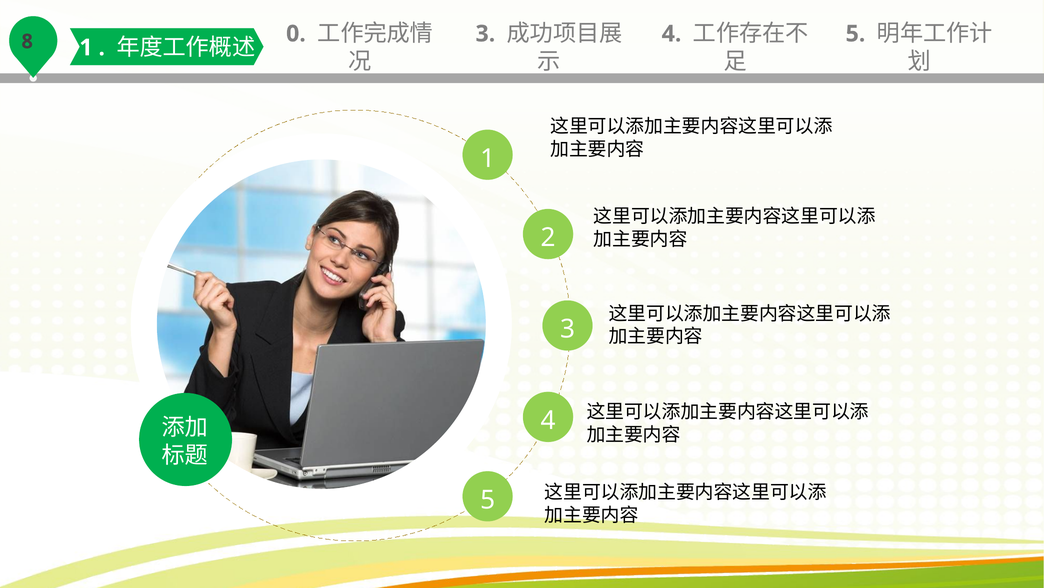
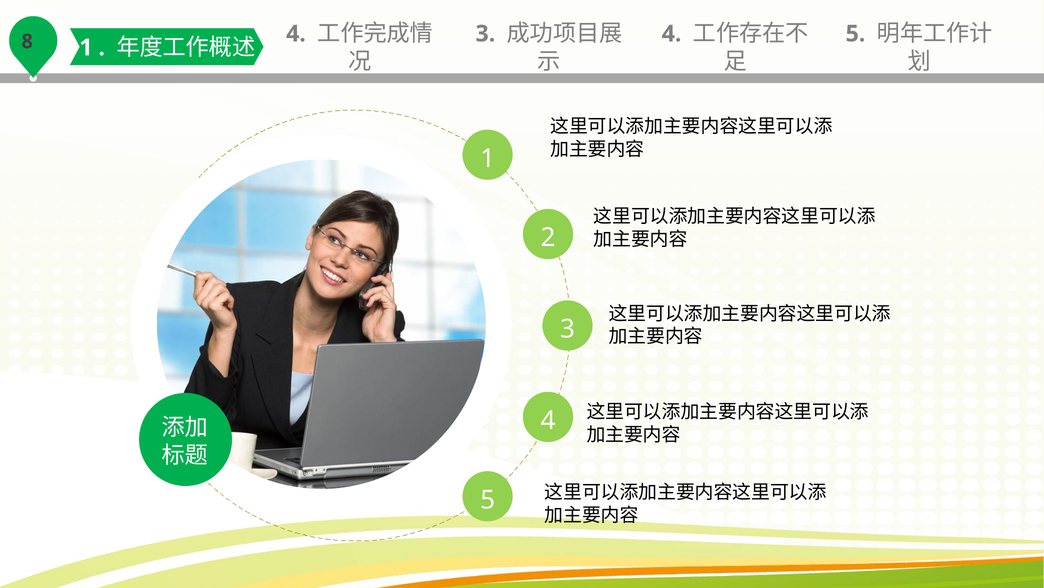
0 at (296, 34): 0 -> 4
